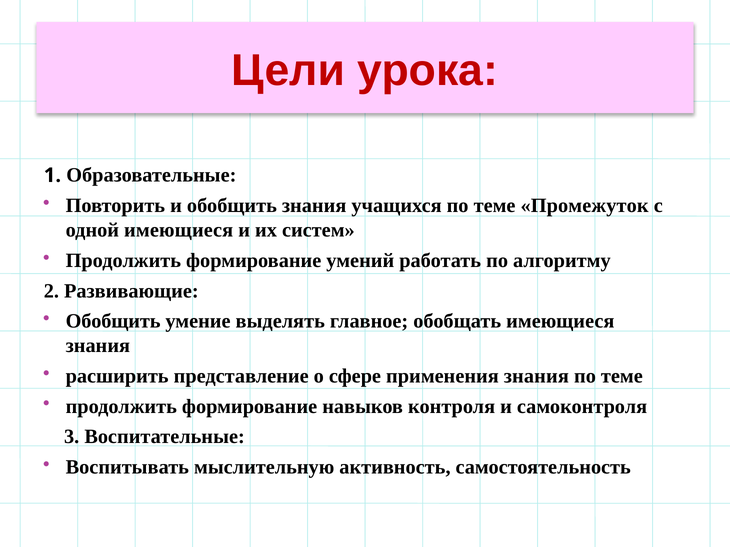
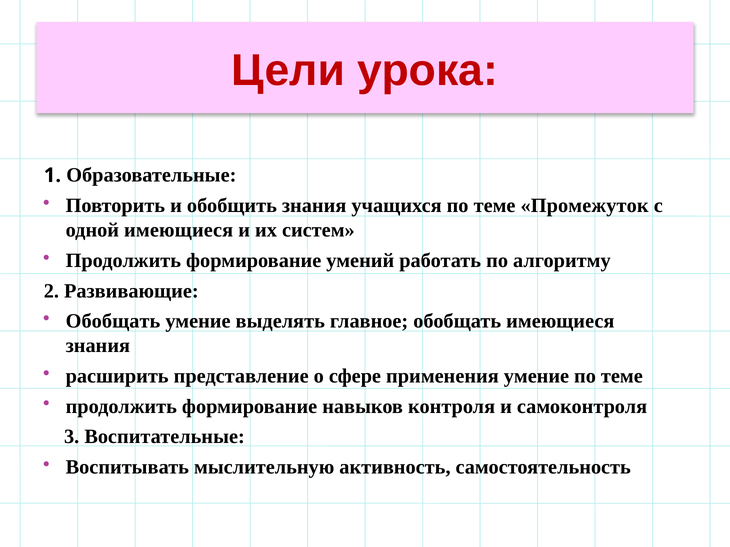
Обобщить at (113, 322): Обобщить -> Обобщать
применения знания: знания -> умение
